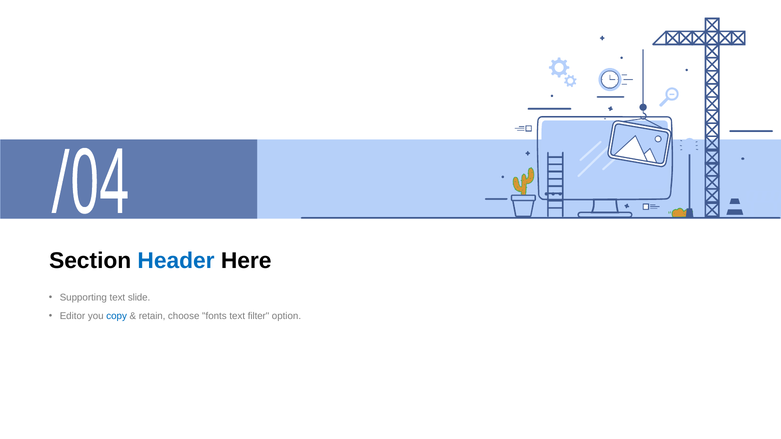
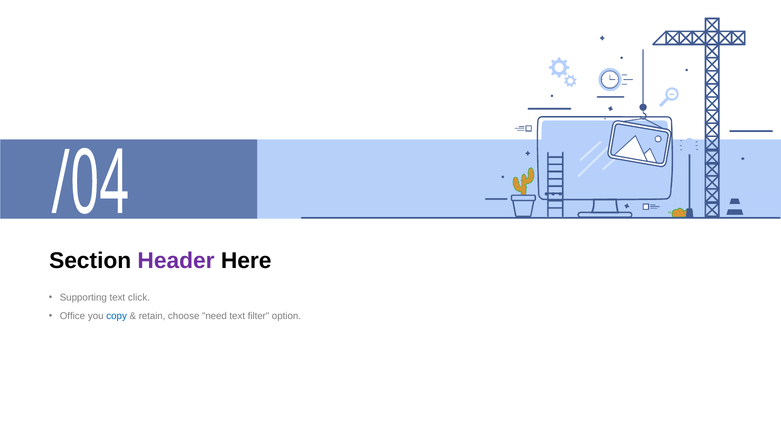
Header colour: blue -> purple
slide: slide -> click
Editor: Editor -> Office
fonts: fonts -> need
